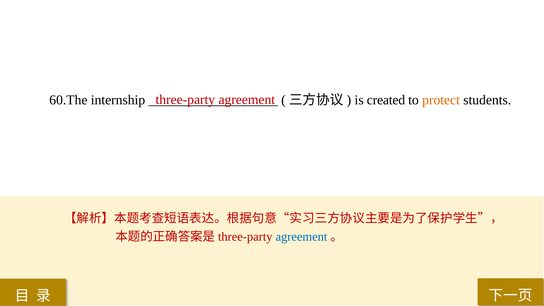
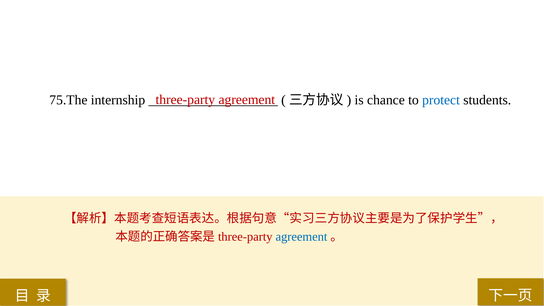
60.The: 60.The -> 75.The
created: created -> chance
protect colour: orange -> blue
